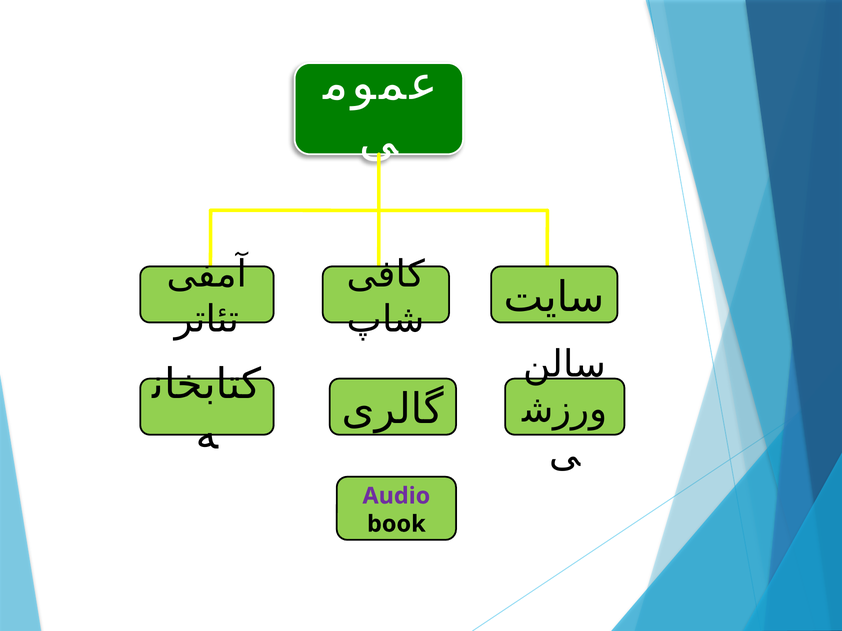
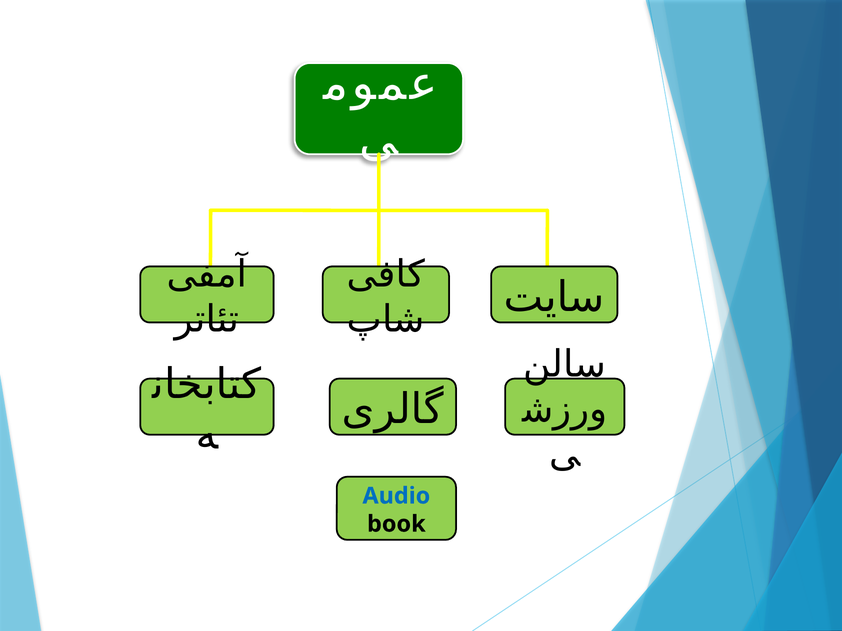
Audio colour: purple -> blue
